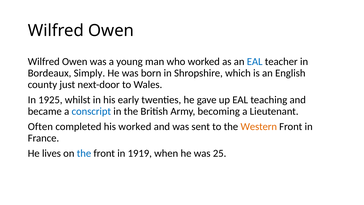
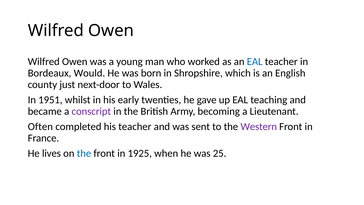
Simply: Simply -> Would
1925: 1925 -> 1951
conscript colour: blue -> purple
his worked: worked -> teacher
Western colour: orange -> purple
1919: 1919 -> 1925
